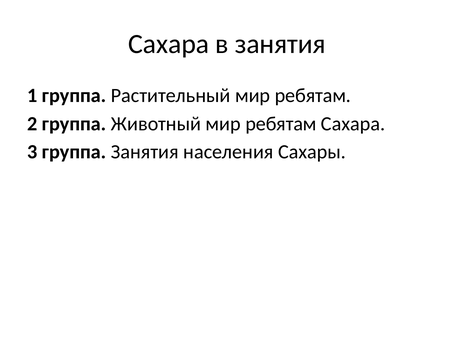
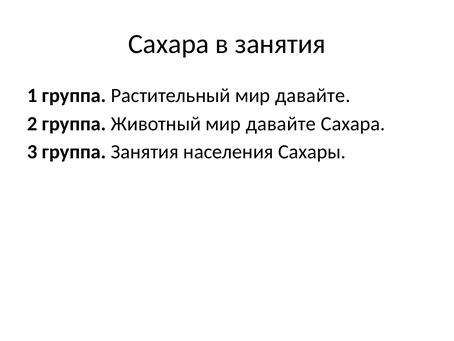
Растительный мир ребятам: ребятам -> давайте
Животный мир ребятам: ребятам -> давайте
